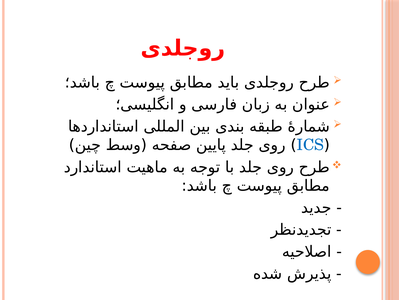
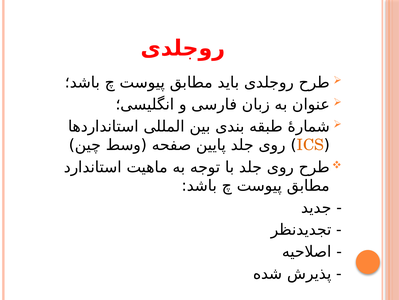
ICS colour: blue -> orange
